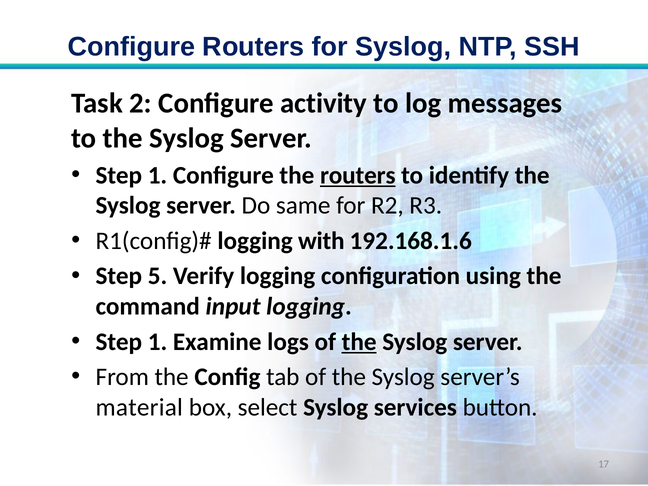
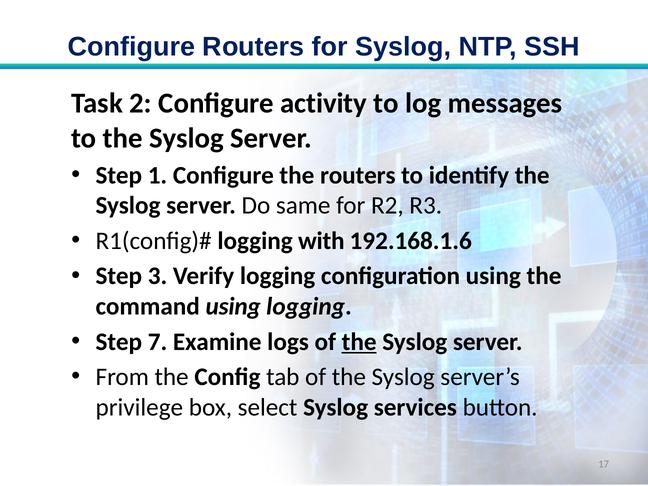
routers at (358, 175) underline: present -> none
5: 5 -> 3
command input: input -> using
1 at (158, 342): 1 -> 7
material: material -> privilege
